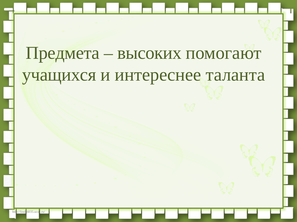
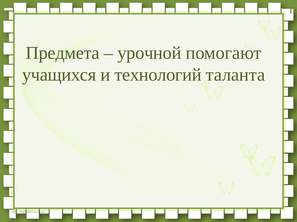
высоких: высоких -> урочной
интереснее: интереснее -> технологий
